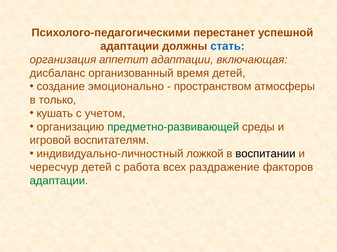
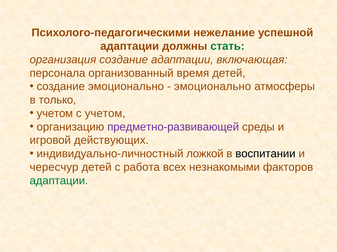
перестанет: перестанет -> нежелание
стать colour: blue -> green
организация аппетит: аппетит -> создание
дисбаланс: дисбаланс -> персонала
пространством at (213, 87): пространством -> эмоционально
кушать at (55, 114): кушать -> учетом
предметно-развивающей colour: green -> purple
воспитателям: воспитателям -> действующих
раздражение: раздражение -> незнакомыми
